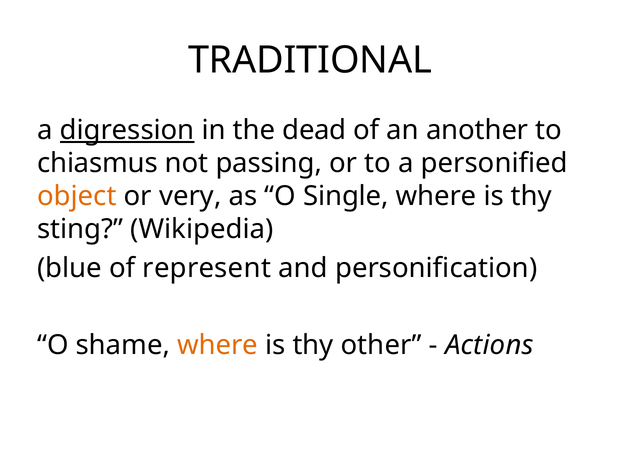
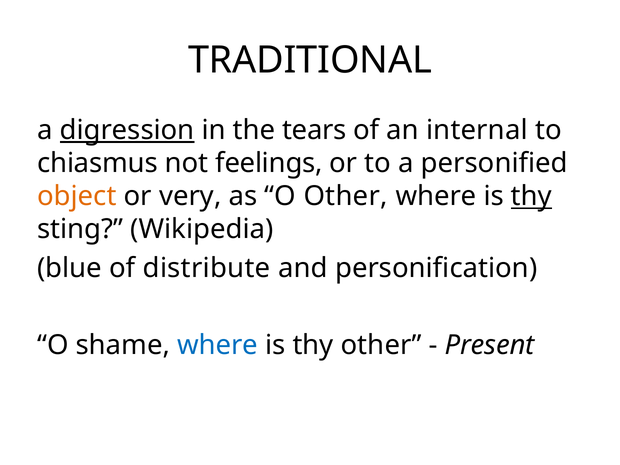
dead: dead -> tears
another: another -> internal
passing: passing -> feelings
O Single: Single -> Other
thy at (532, 196) underline: none -> present
represent: represent -> distribute
where at (218, 345) colour: orange -> blue
Actions: Actions -> Present
